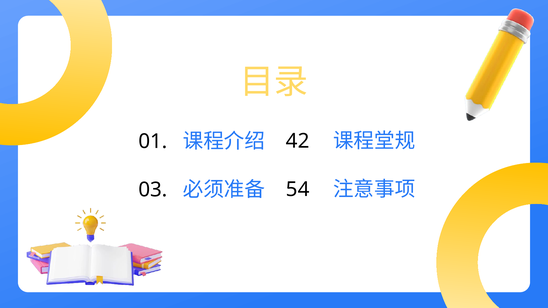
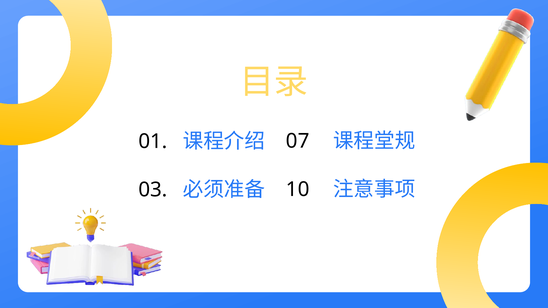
42: 42 -> 07
54: 54 -> 10
